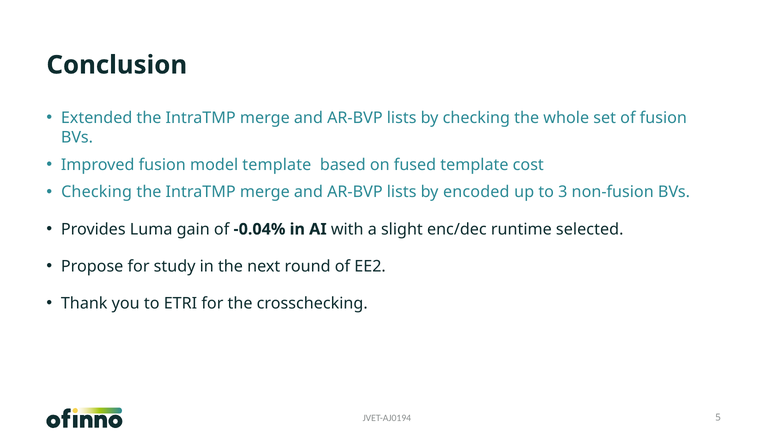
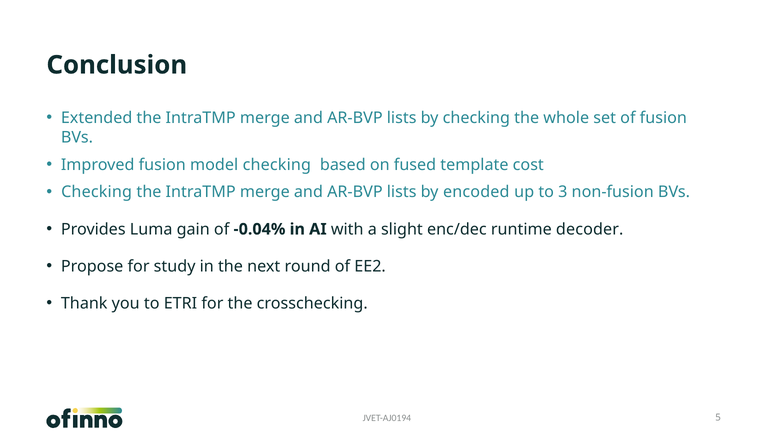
model template: template -> checking
selected: selected -> decoder
